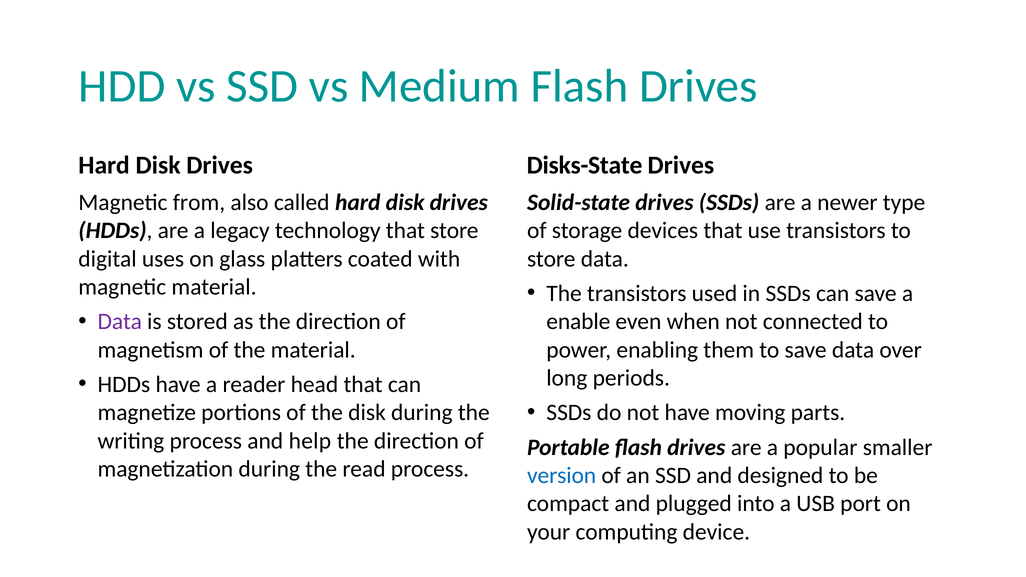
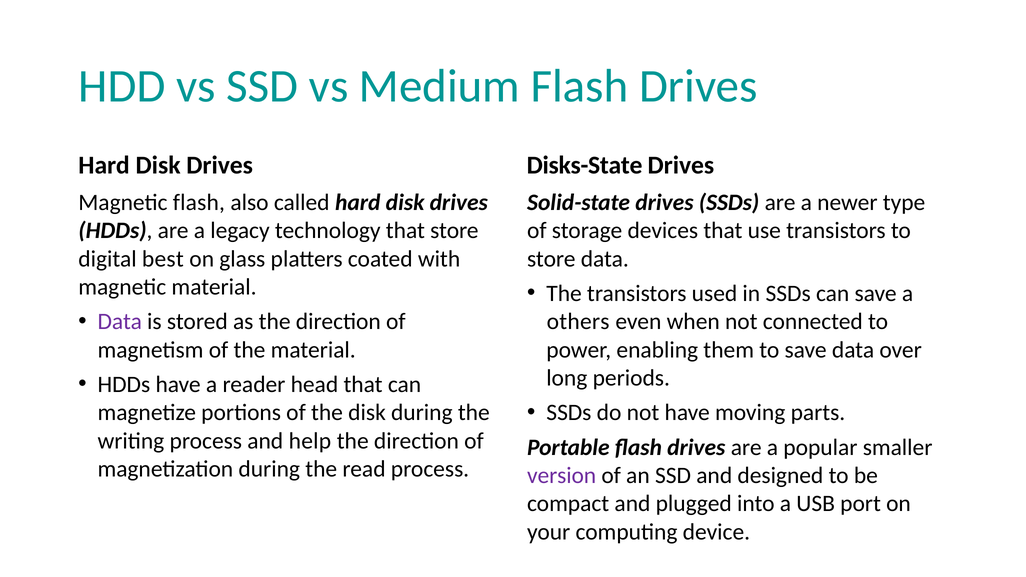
Magnetic from: from -> flash
uses: uses -> best
enable: enable -> others
version colour: blue -> purple
